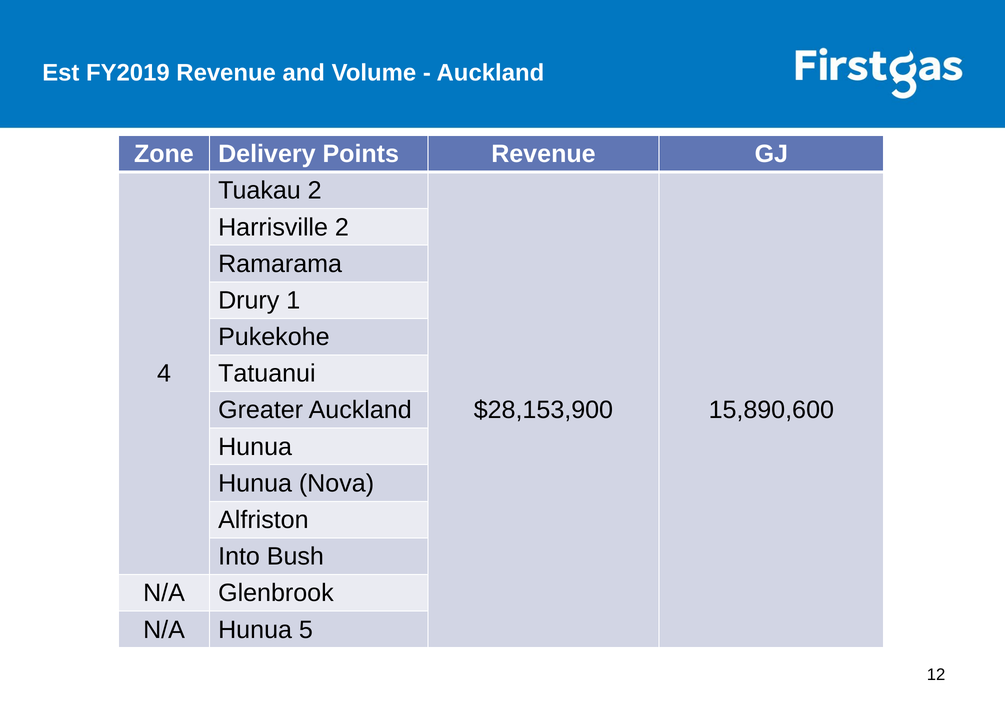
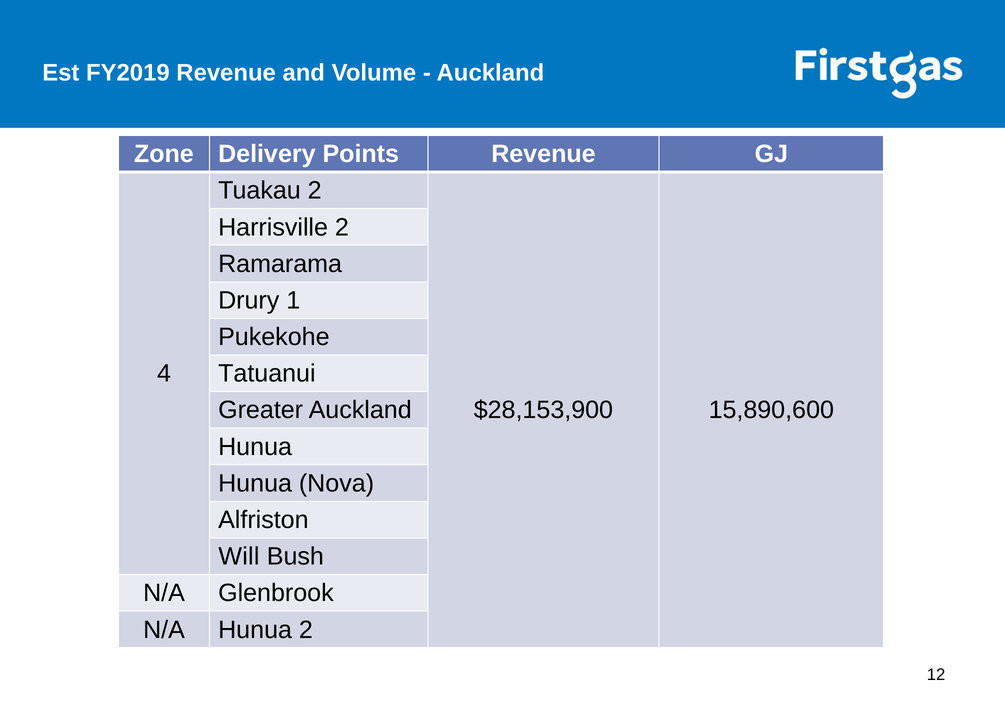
Into: Into -> Will
Hunua 5: 5 -> 2
